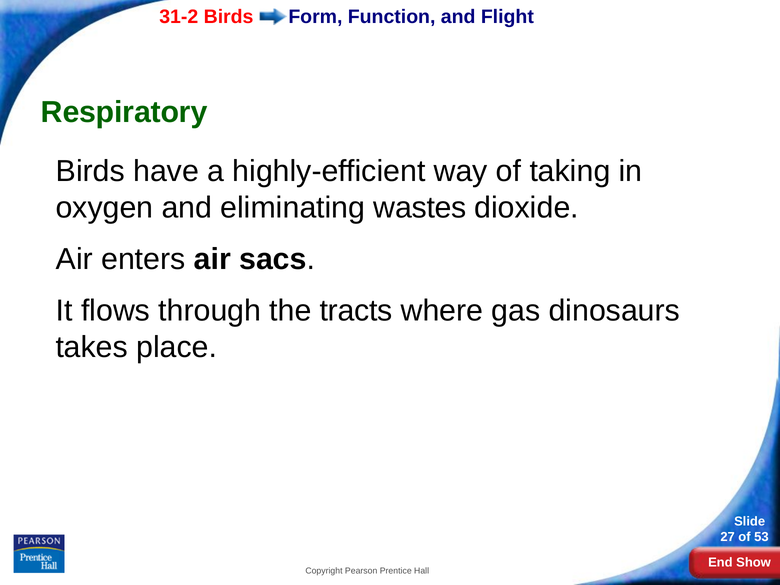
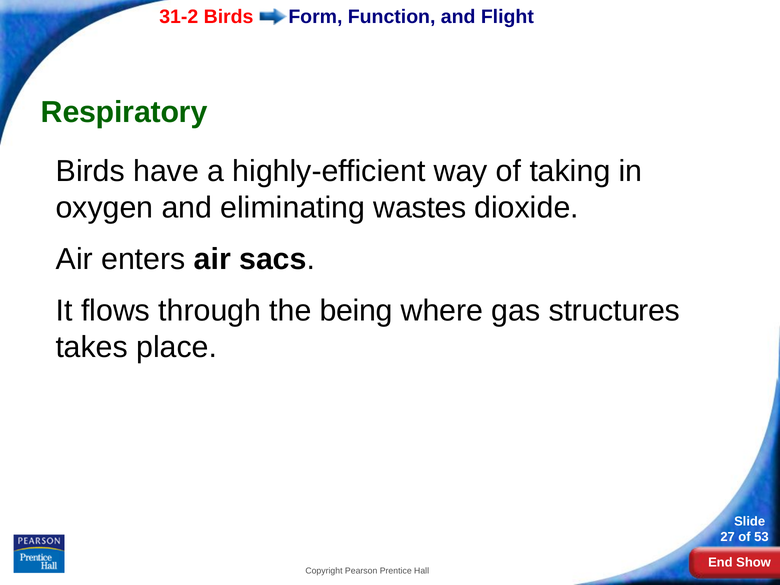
tracts: tracts -> being
dinosaurs: dinosaurs -> structures
